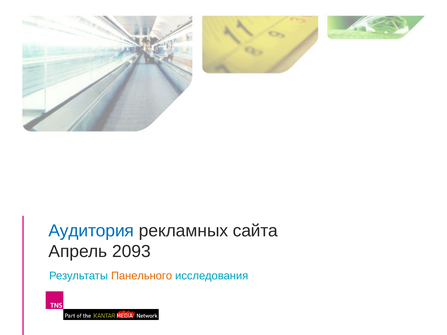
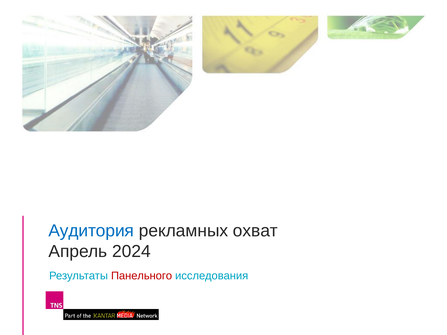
сайта: сайта -> охват
2093: 2093 -> 2024
Панельного colour: orange -> red
